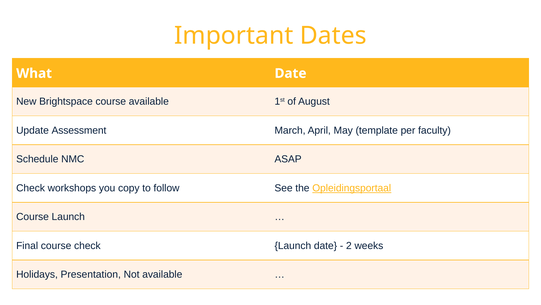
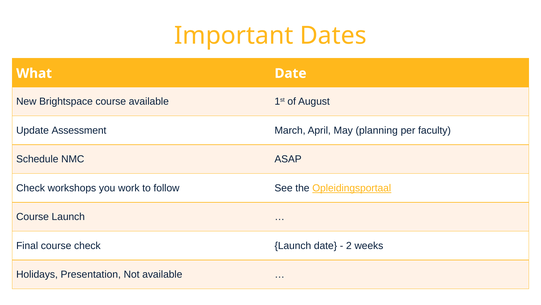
template: template -> planning
copy: copy -> work
